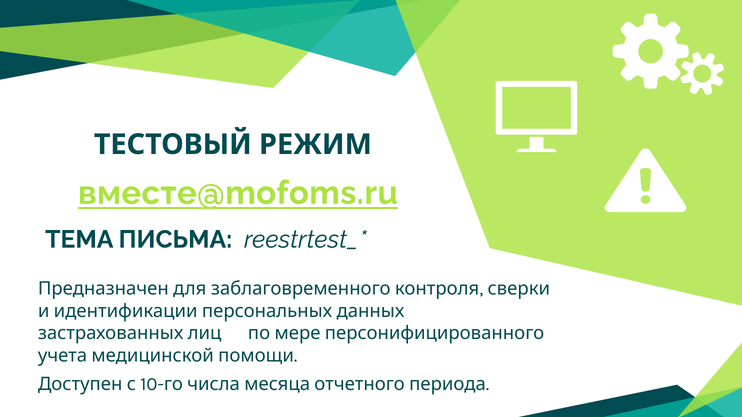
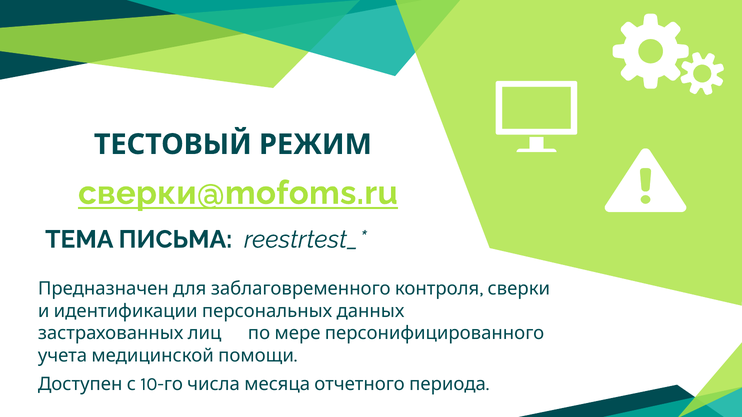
вместе@mofoms.ru: вместе@mofoms.ru -> сверки@mofoms.ru
